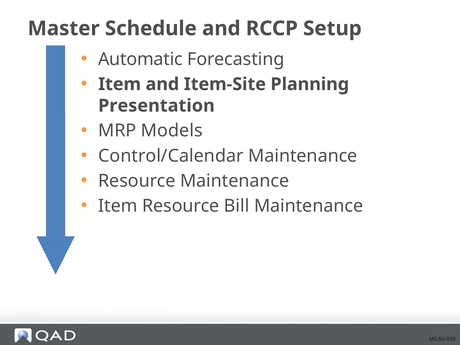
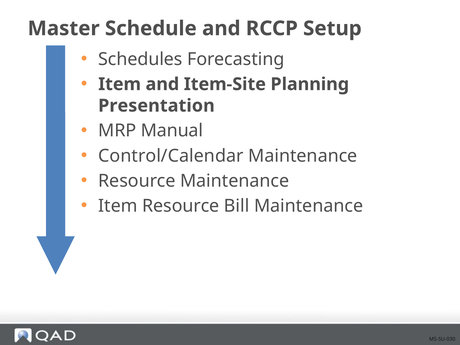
Automatic: Automatic -> Schedules
Models: Models -> Manual
